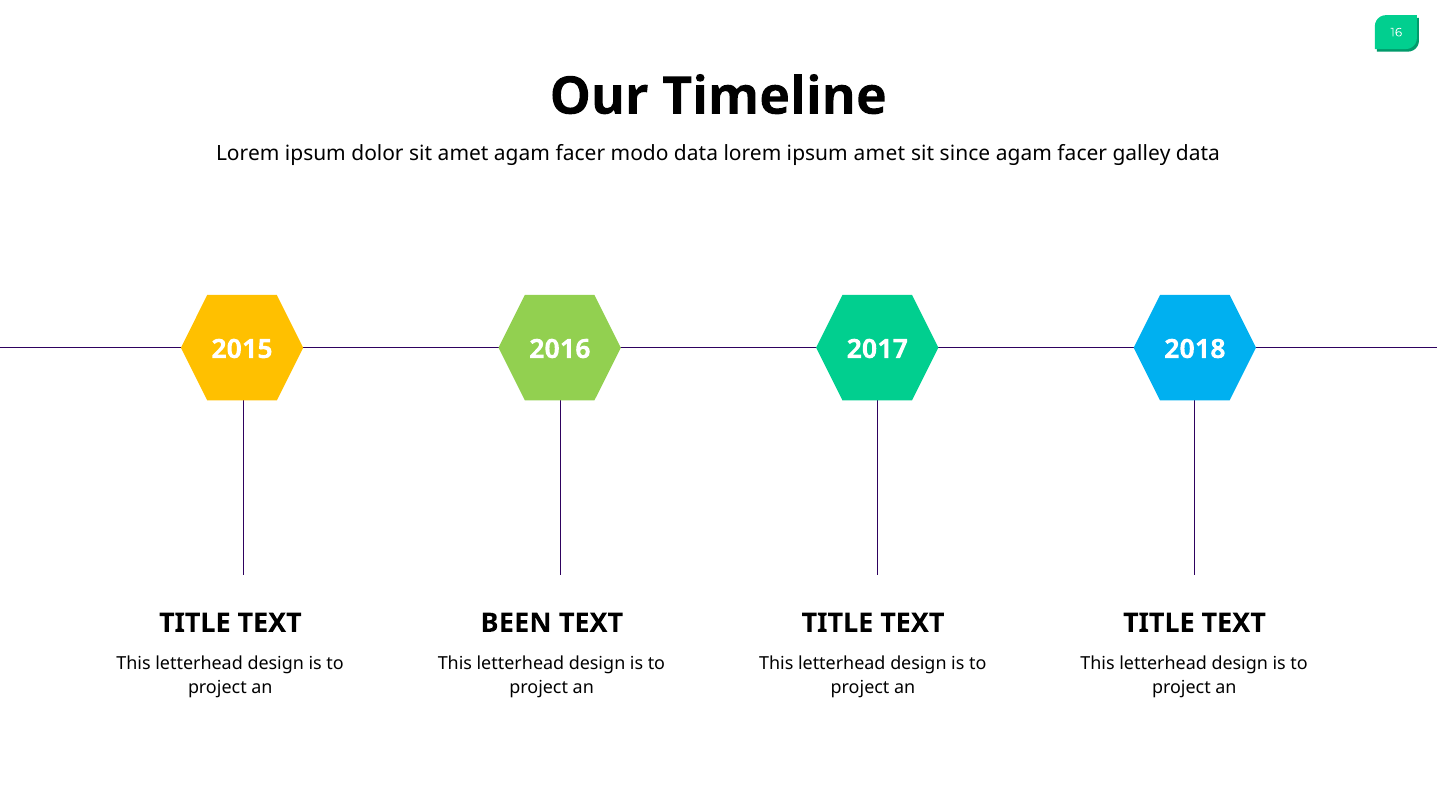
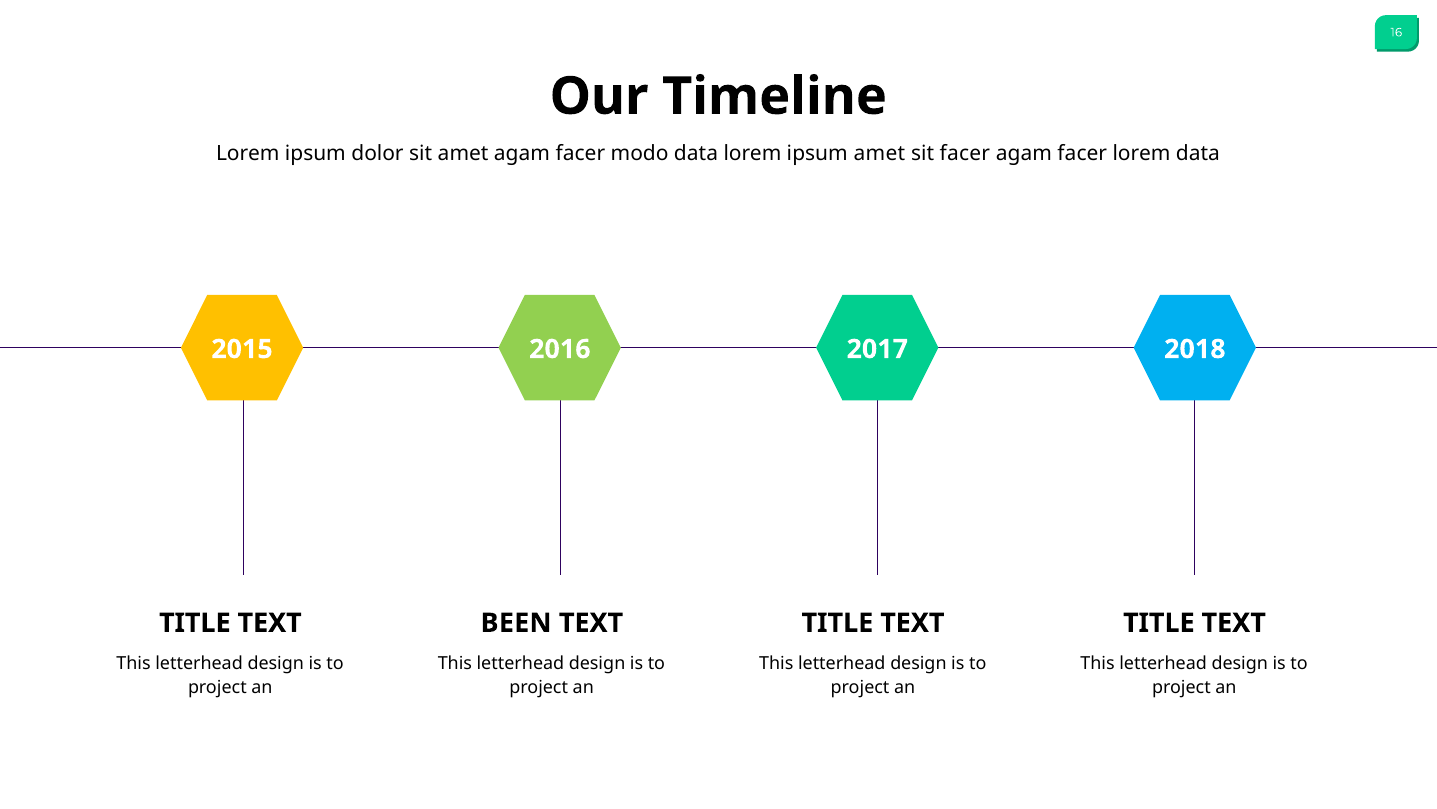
sit since: since -> facer
facer galley: galley -> lorem
